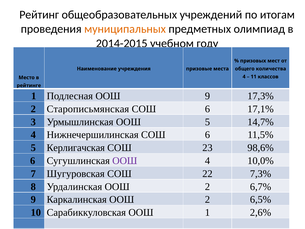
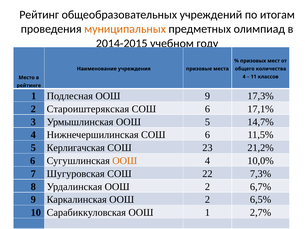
Старописьмянская: Старописьмянская -> Староиштерякская
98,6%: 98,6% -> 21,2%
ООШ at (125, 161) colour: purple -> orange
2,6%: 2,6% -> 2,7%
